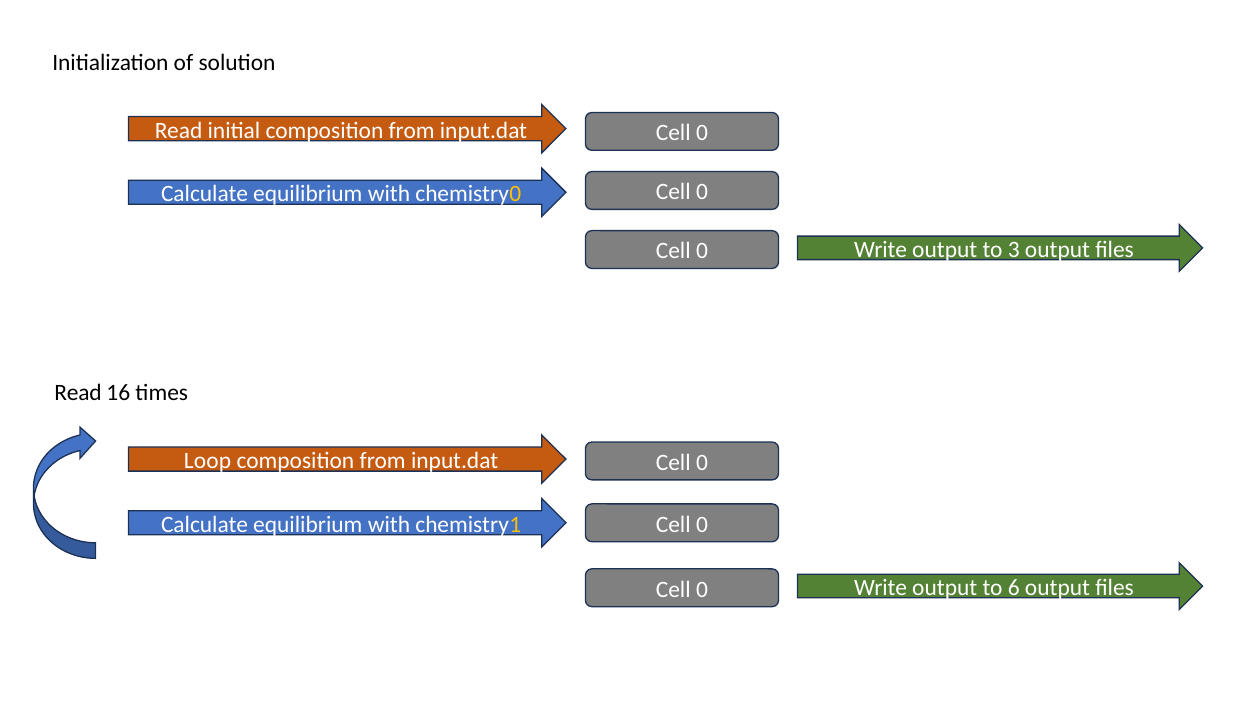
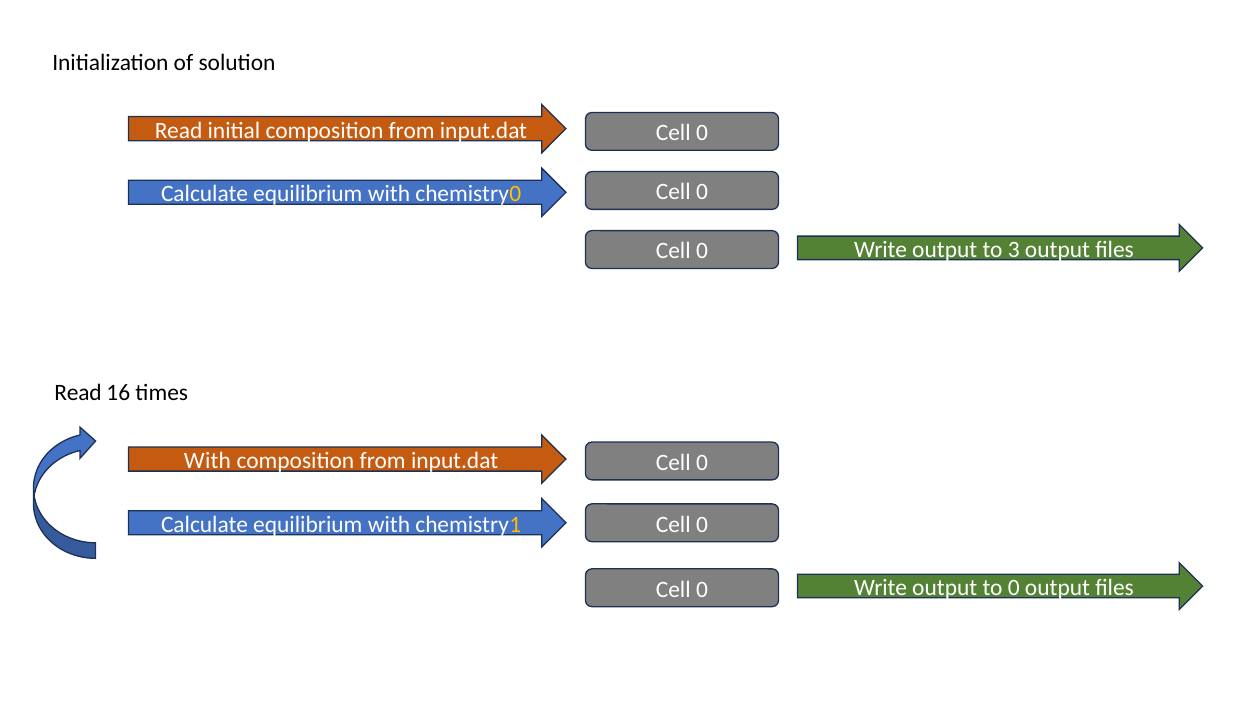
Loop at (208, 461): Loop -> With
to 6: 6 -> 0
